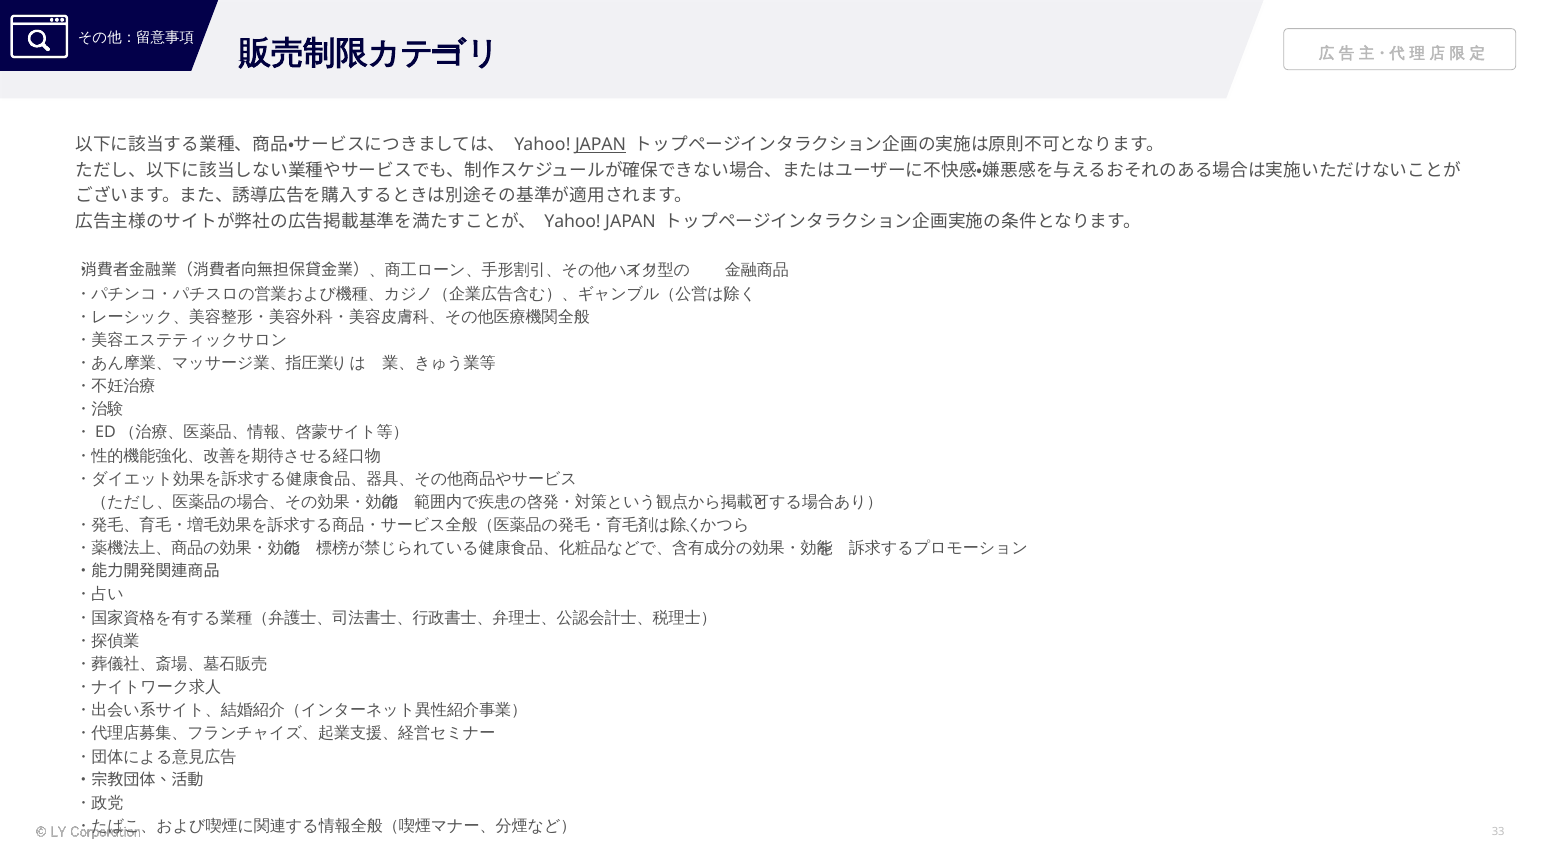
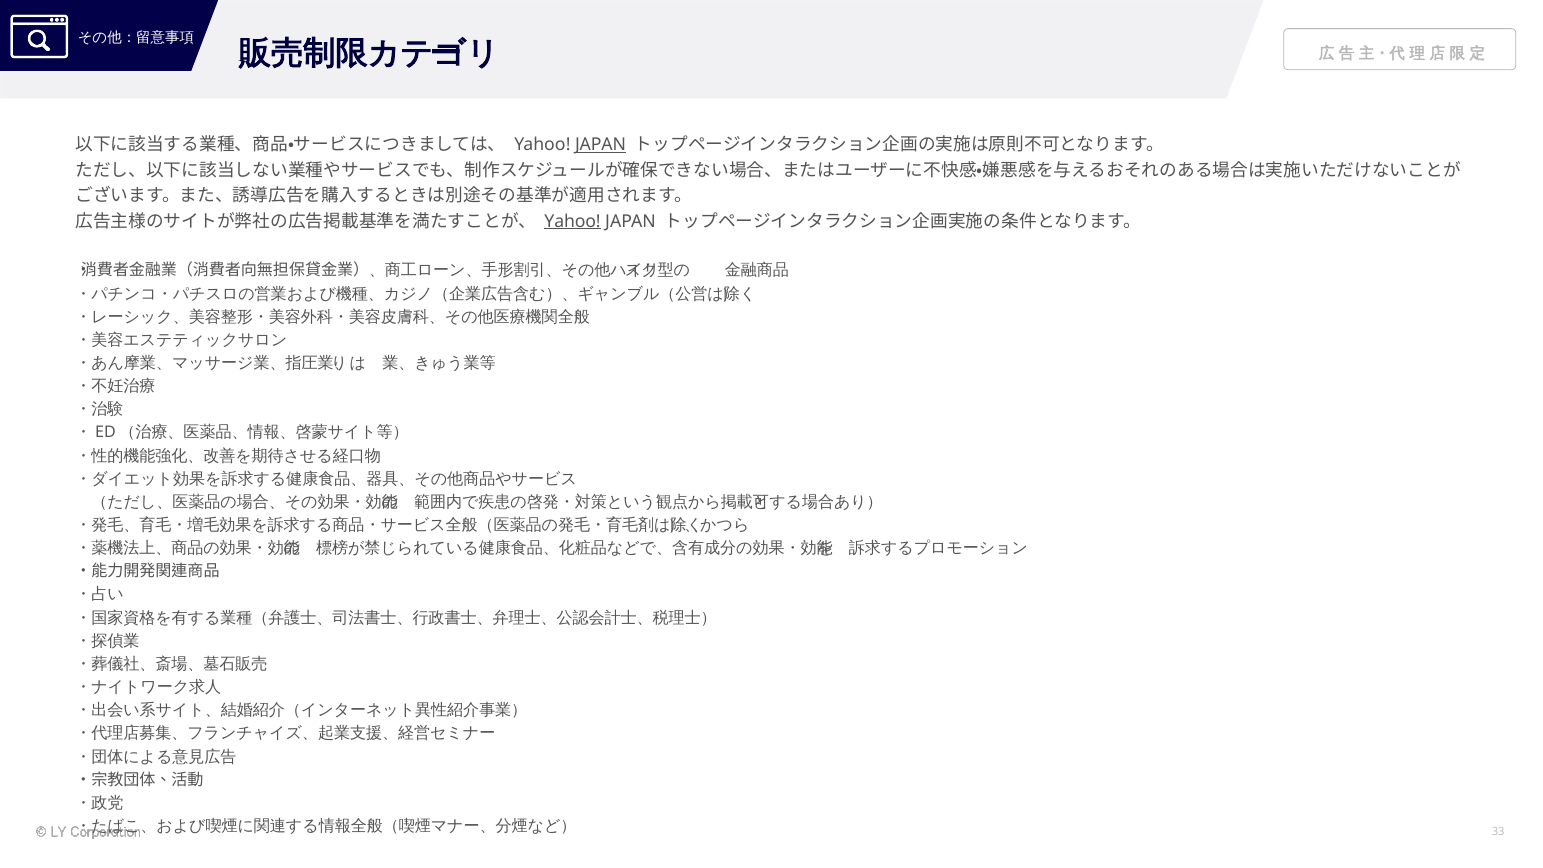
Yahoo at (573, 221) underline: none -> present
